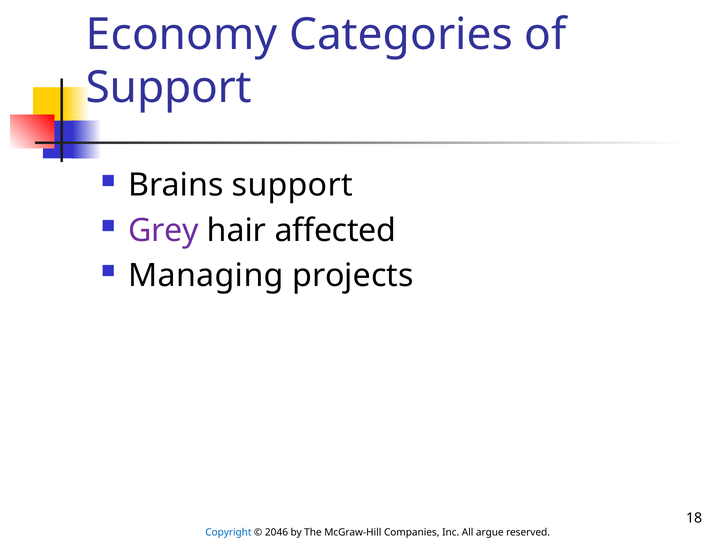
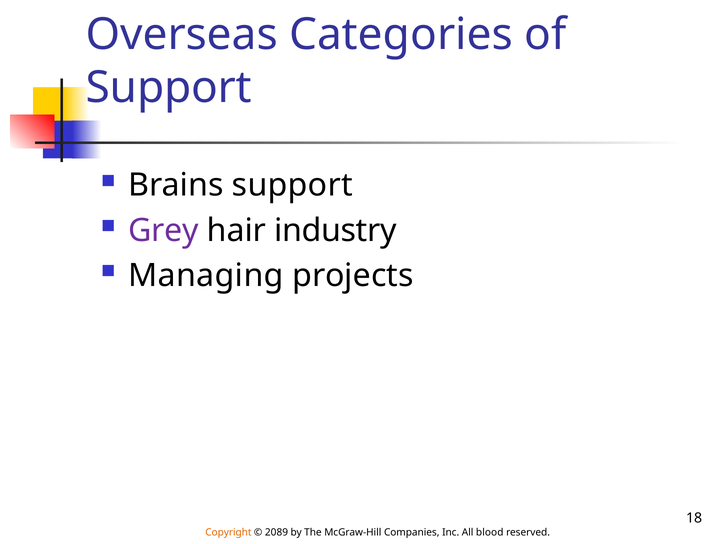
Economy: Economy -> Overseas
affected: affected -> industry
Copyright colour: blue -> orange
2046: 2046 -> 2089
argue: argue -> blood
